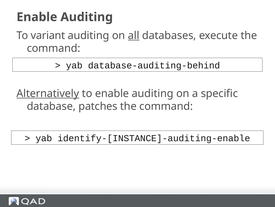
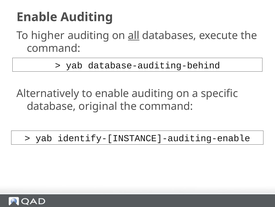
variant: variant -> higher
Alternatively underline: present -> none
patches: patches -> original
